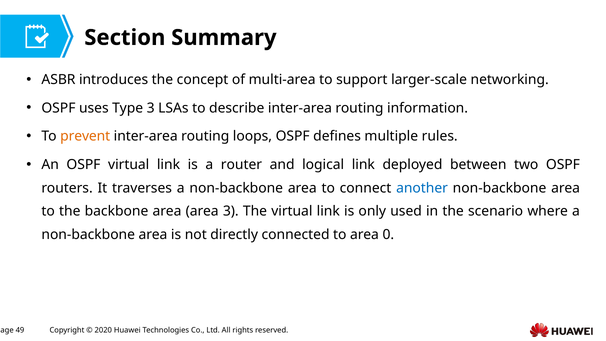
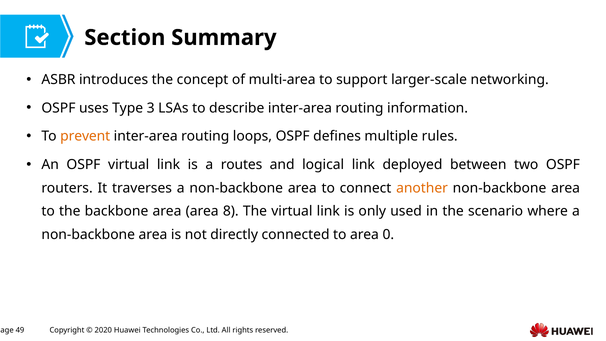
router: router -> routes
another colour: blue -> orange
area 3: 3 -> 8
